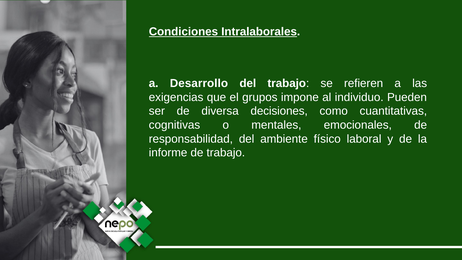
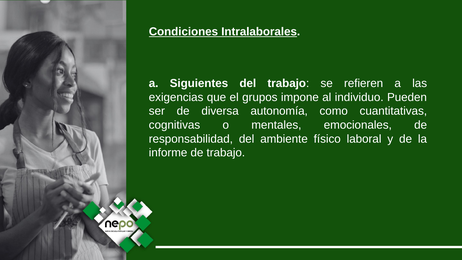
Desarrollo: Desarrollo -> Siguientes
decisiones: decisiones -> autonomía
